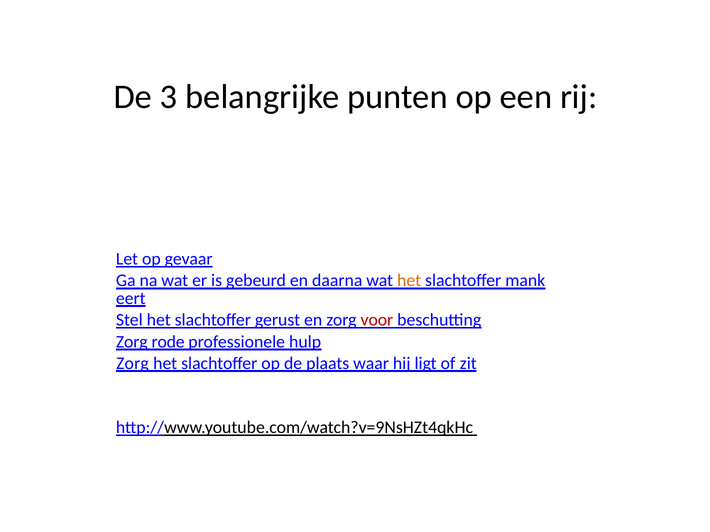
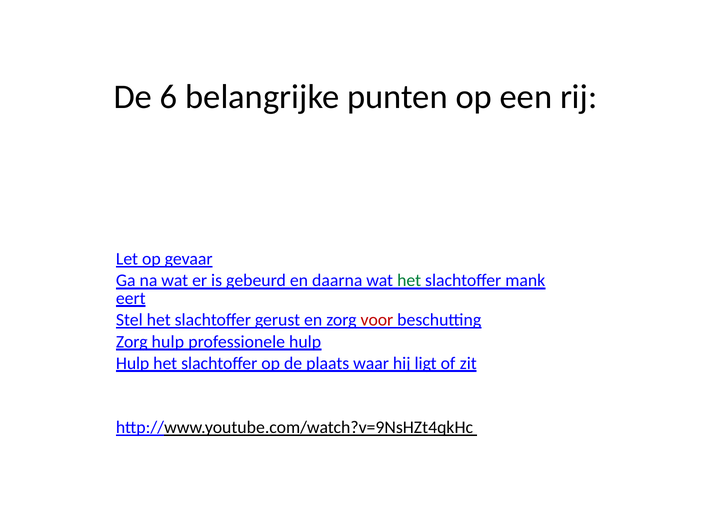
3: 3 -> 6
het at (409, 281) colour: orange -> green
Zorg rode: rode -> hulp
Zorg at (132, 364): Zorg -> Hulp
